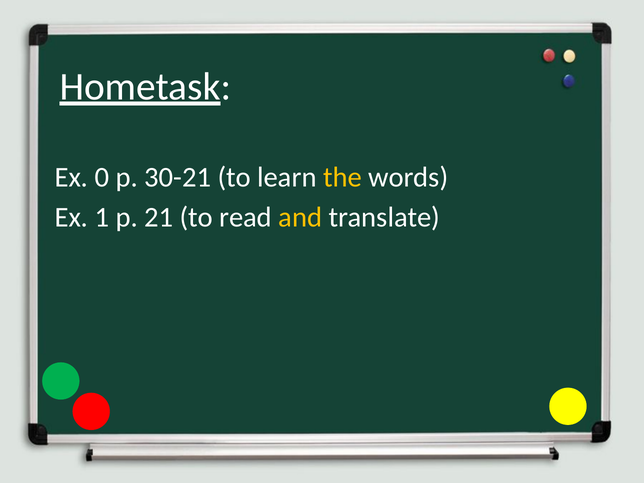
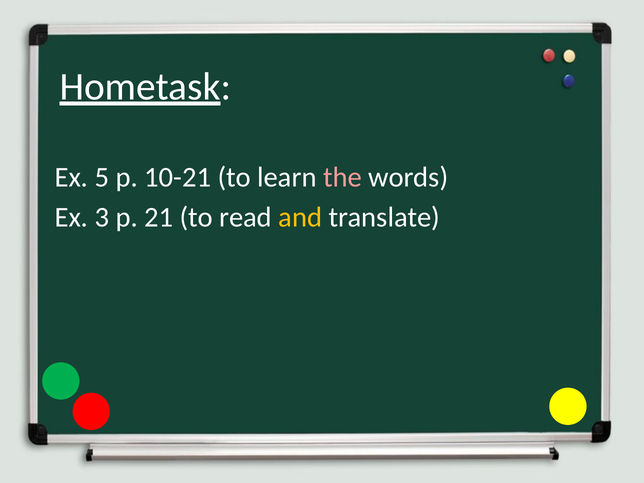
0: 0 -> 5
30-21: 30-21 -> 10-21
the colour: yellow -> pink
1: 1 -> 3
